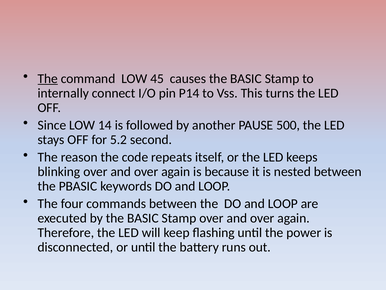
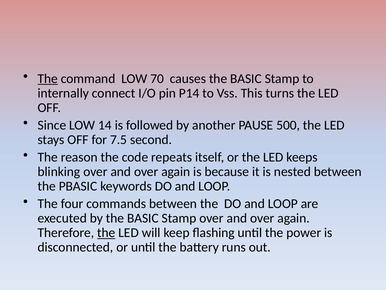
45: 45 -> 70
5.2: 5.2 -> 7.5
the at (106, 232) underline: none -> present
